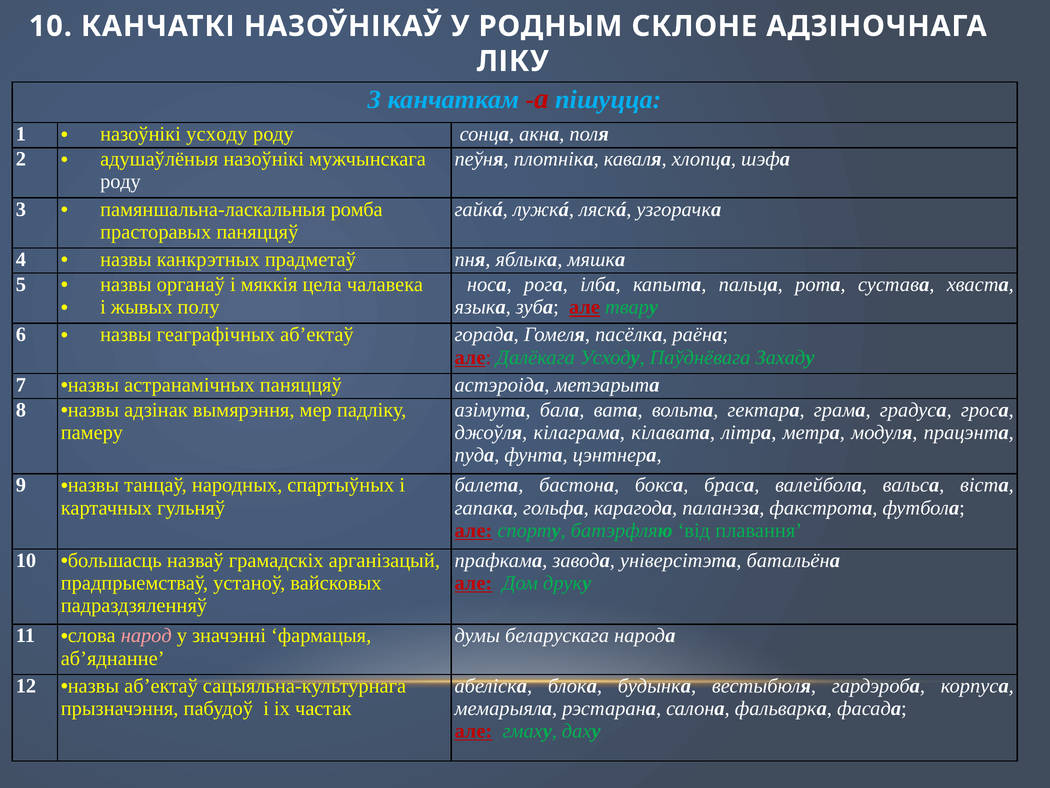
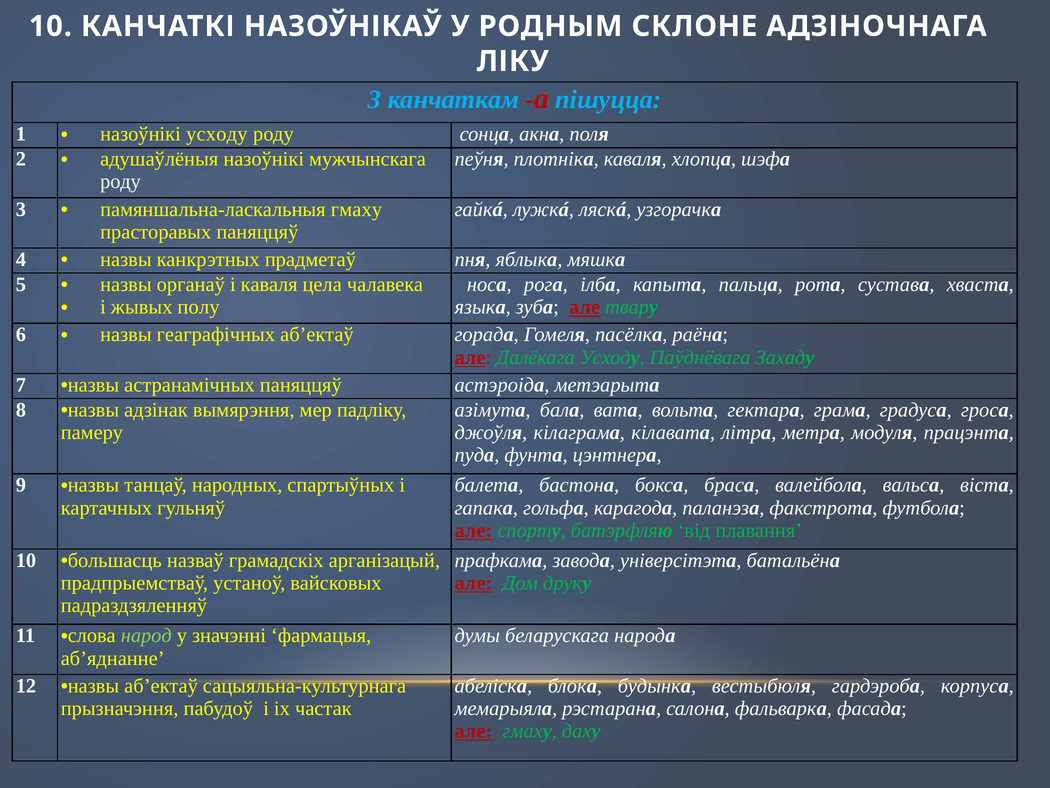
памяншальна-ласкальныя ромба: ромба -> гмаху
і мяккія: мяккія -> каваля
народ colour: pink -> light green
